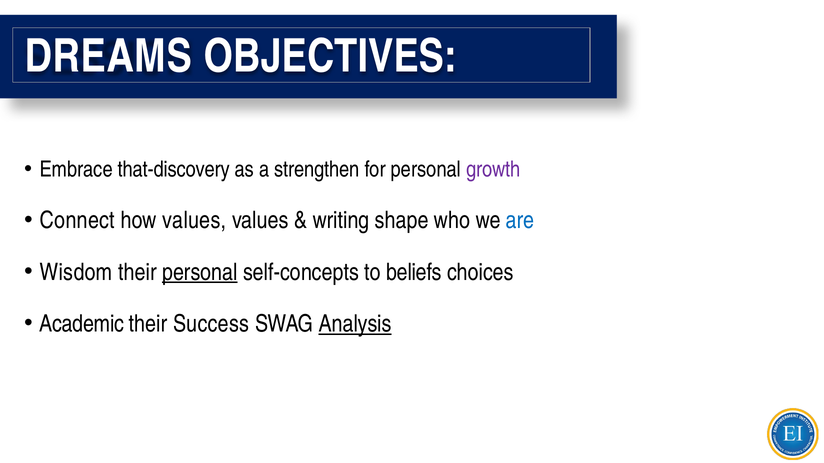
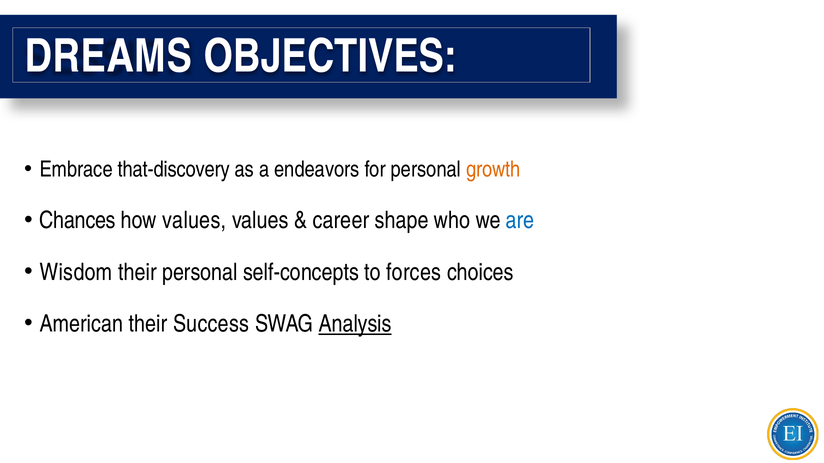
strengthen: strengthen -> endeavors
growth colour: purple -> orange
Connect: Connect -> Chances
writing: writing -> career
personal at (200, 272) underline: present -> none
beliefs: beliefs -> forces
Academic: Academic -> American
